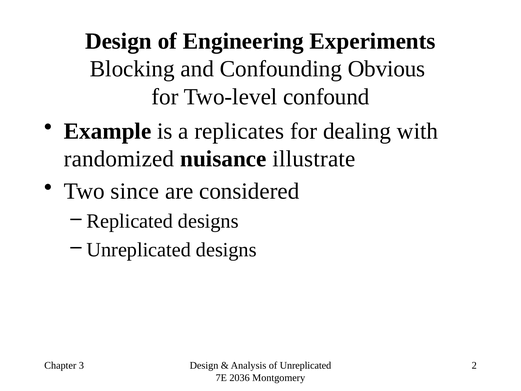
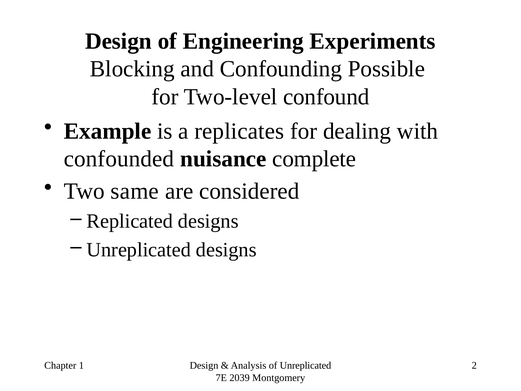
Obvious: Obvious -> Possible
randomized: randomized -> confounded
illustrate: illustrate -> complete
since: since -> same
3: 3 -> 1
2036: 2036 -> 2039
